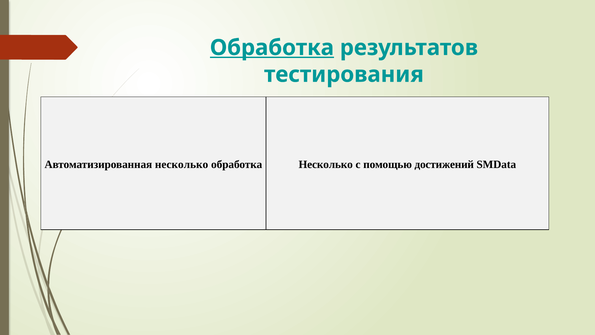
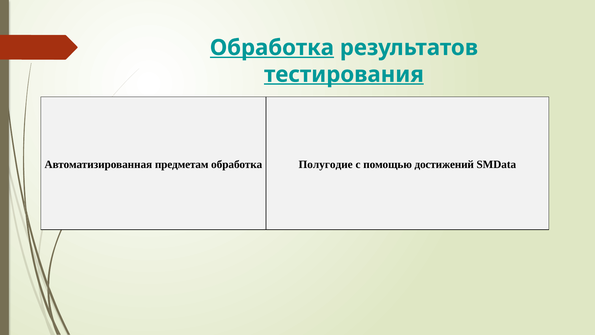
тестирования underline: none -> present
Автоматизированная несколько: несколько -> предметам
обработка Несколько: Несколько -> Полугодие
